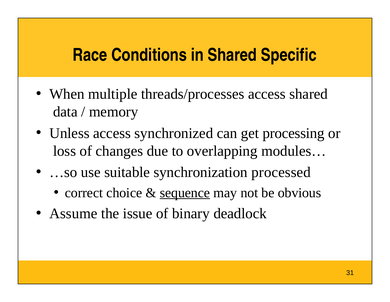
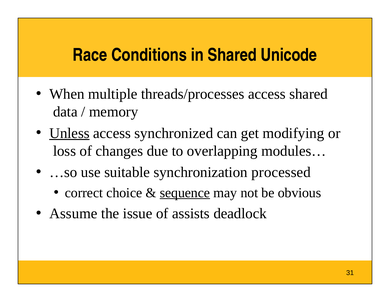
Specific: Specific -> Unicode
Unless underline: none -> present
processing: processing -> modifying
binary: binary -> assists
